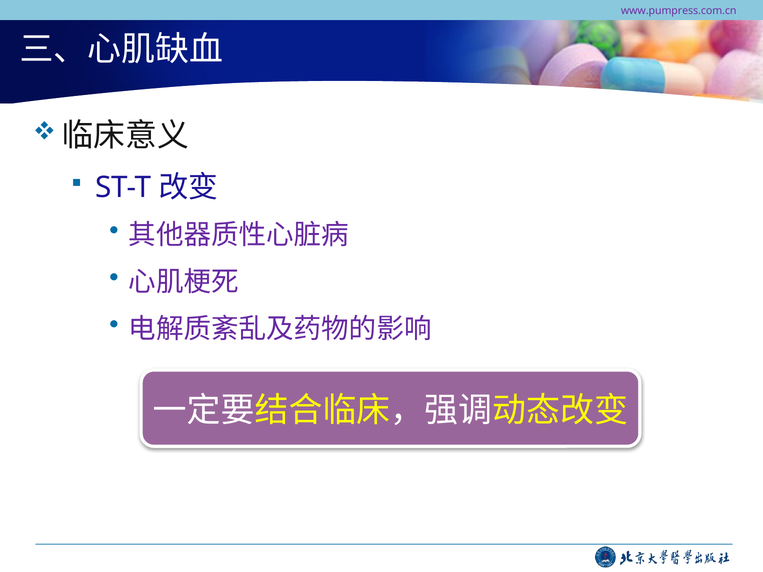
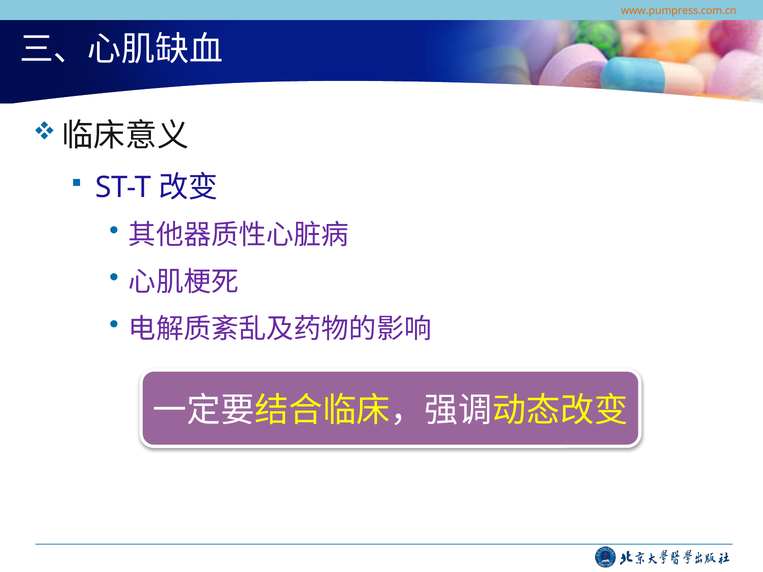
www.pumpress.com.cn colour: purple -> orange
